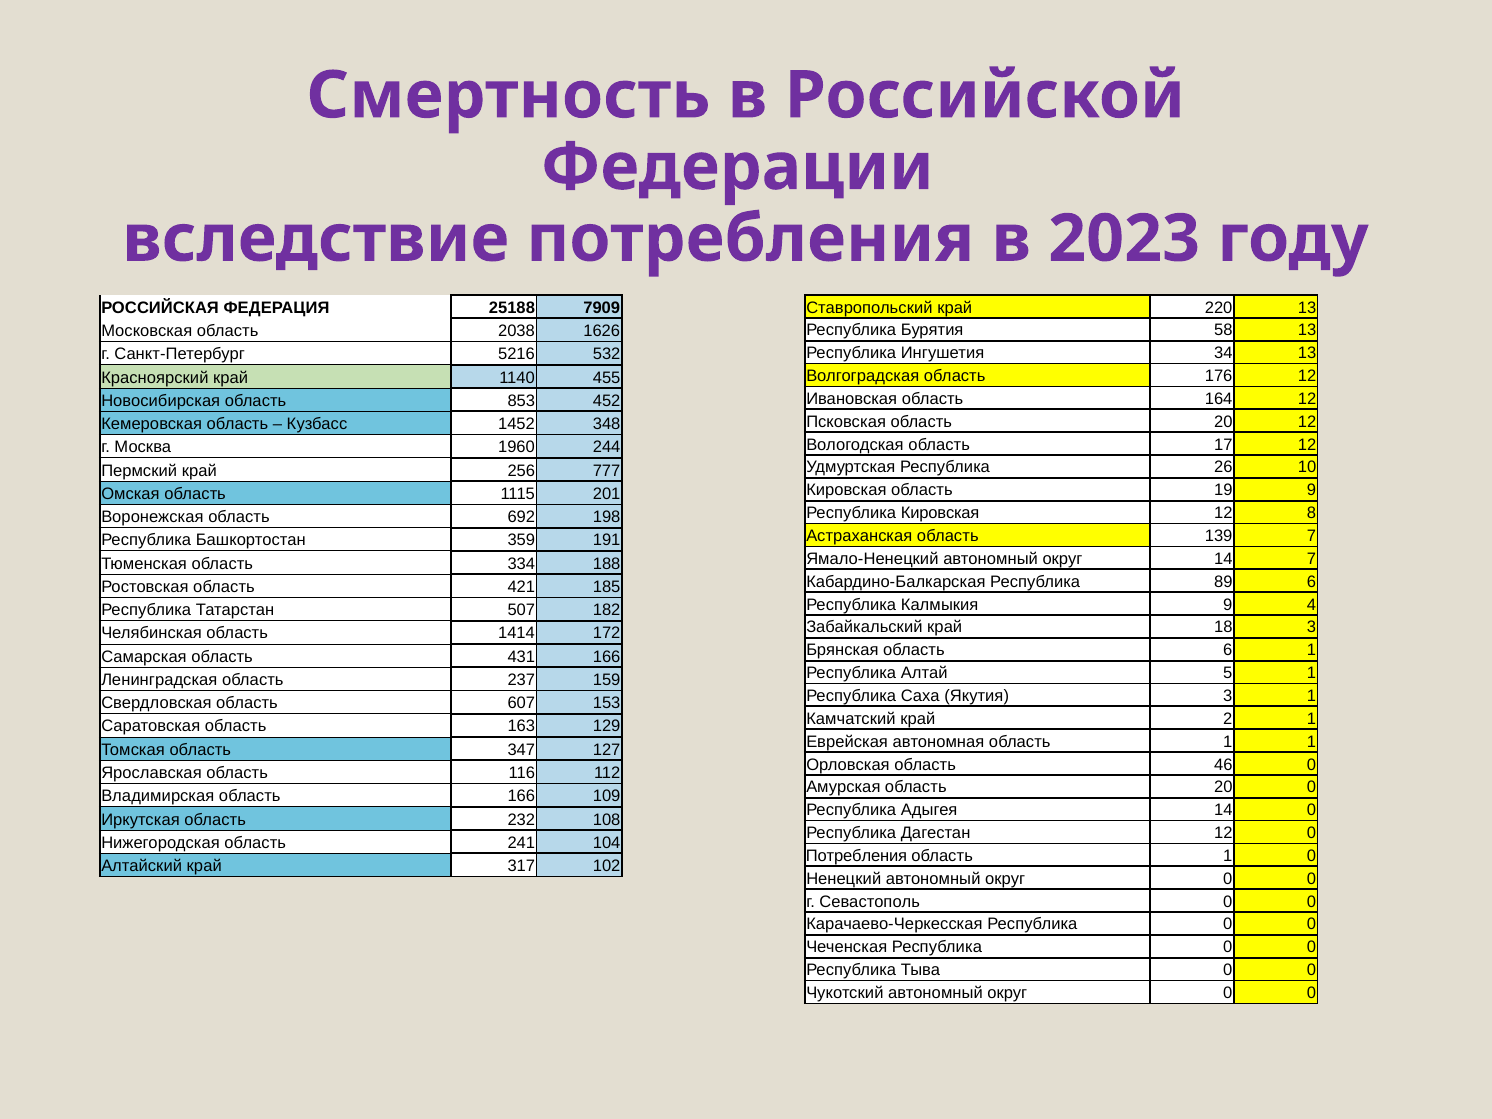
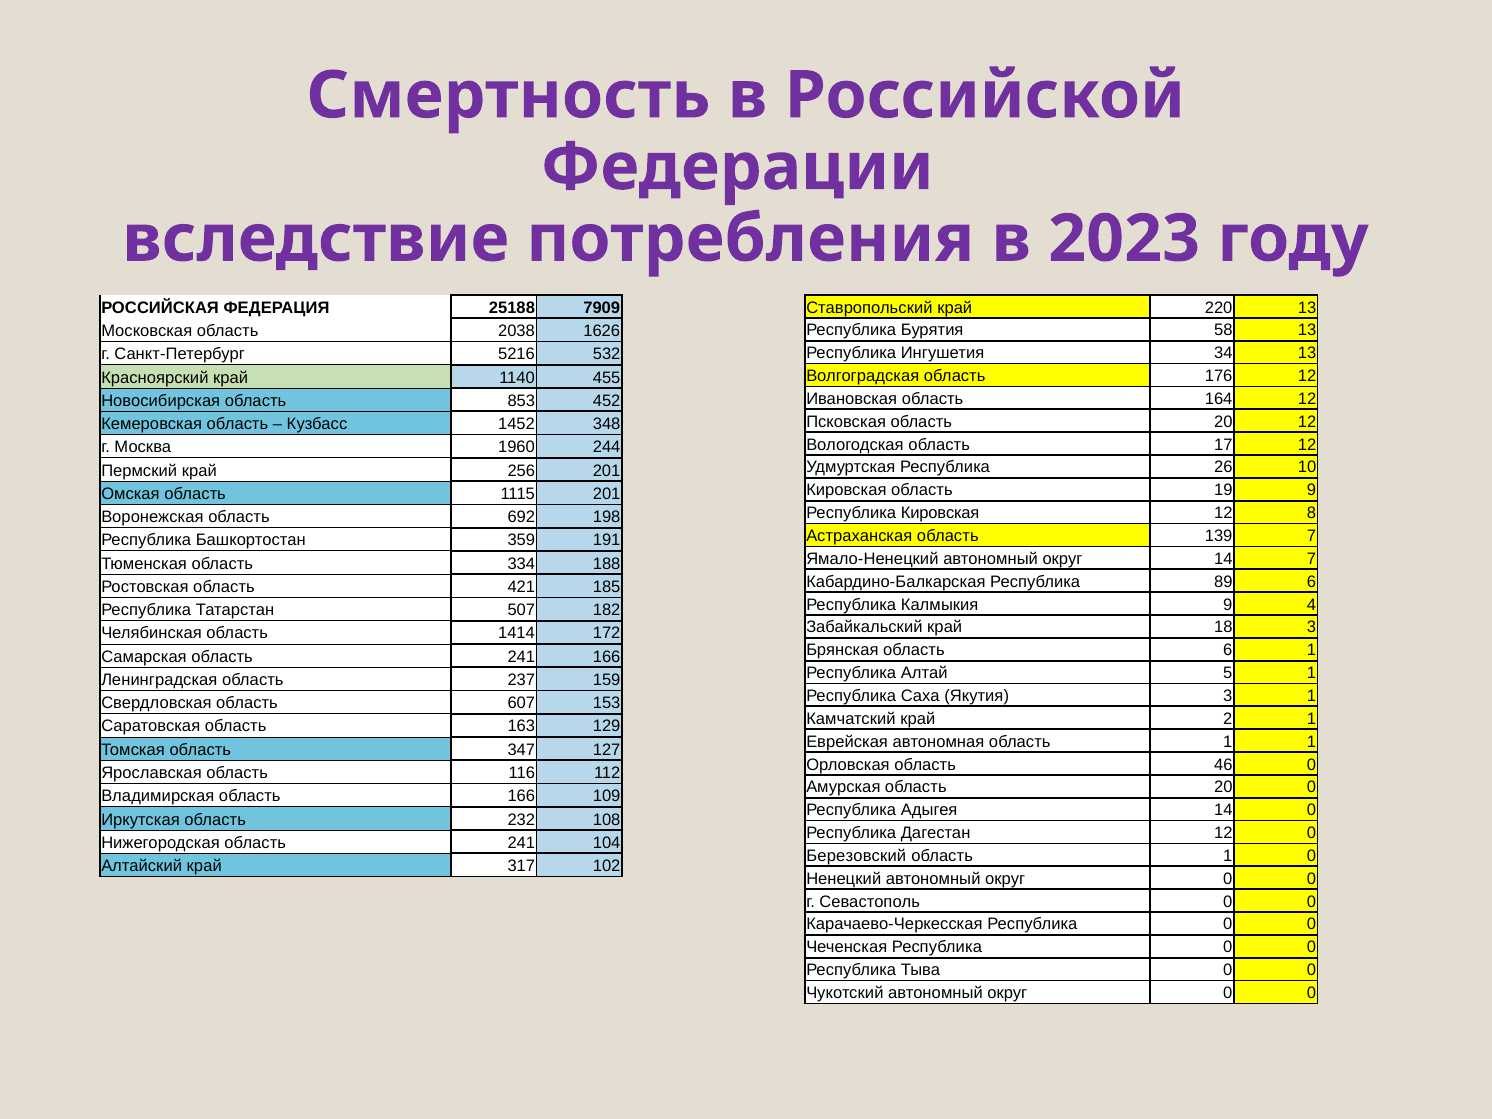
256 777: 777 -> 201
Самарская область 431: 431 -> 241
Потребления at (857, 856): Потребления -> Березовский
